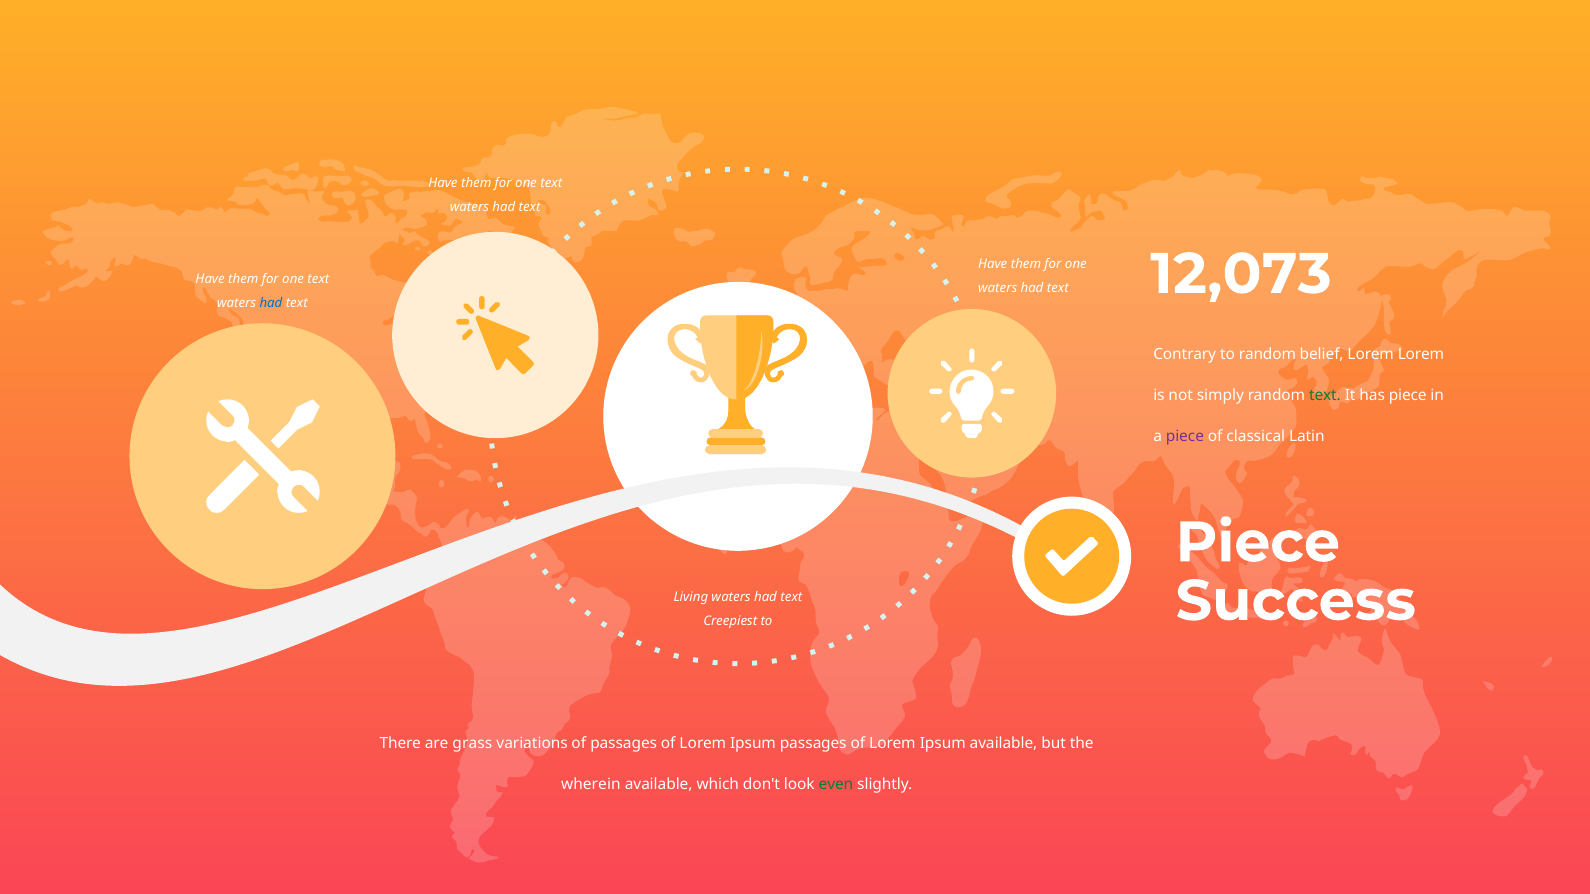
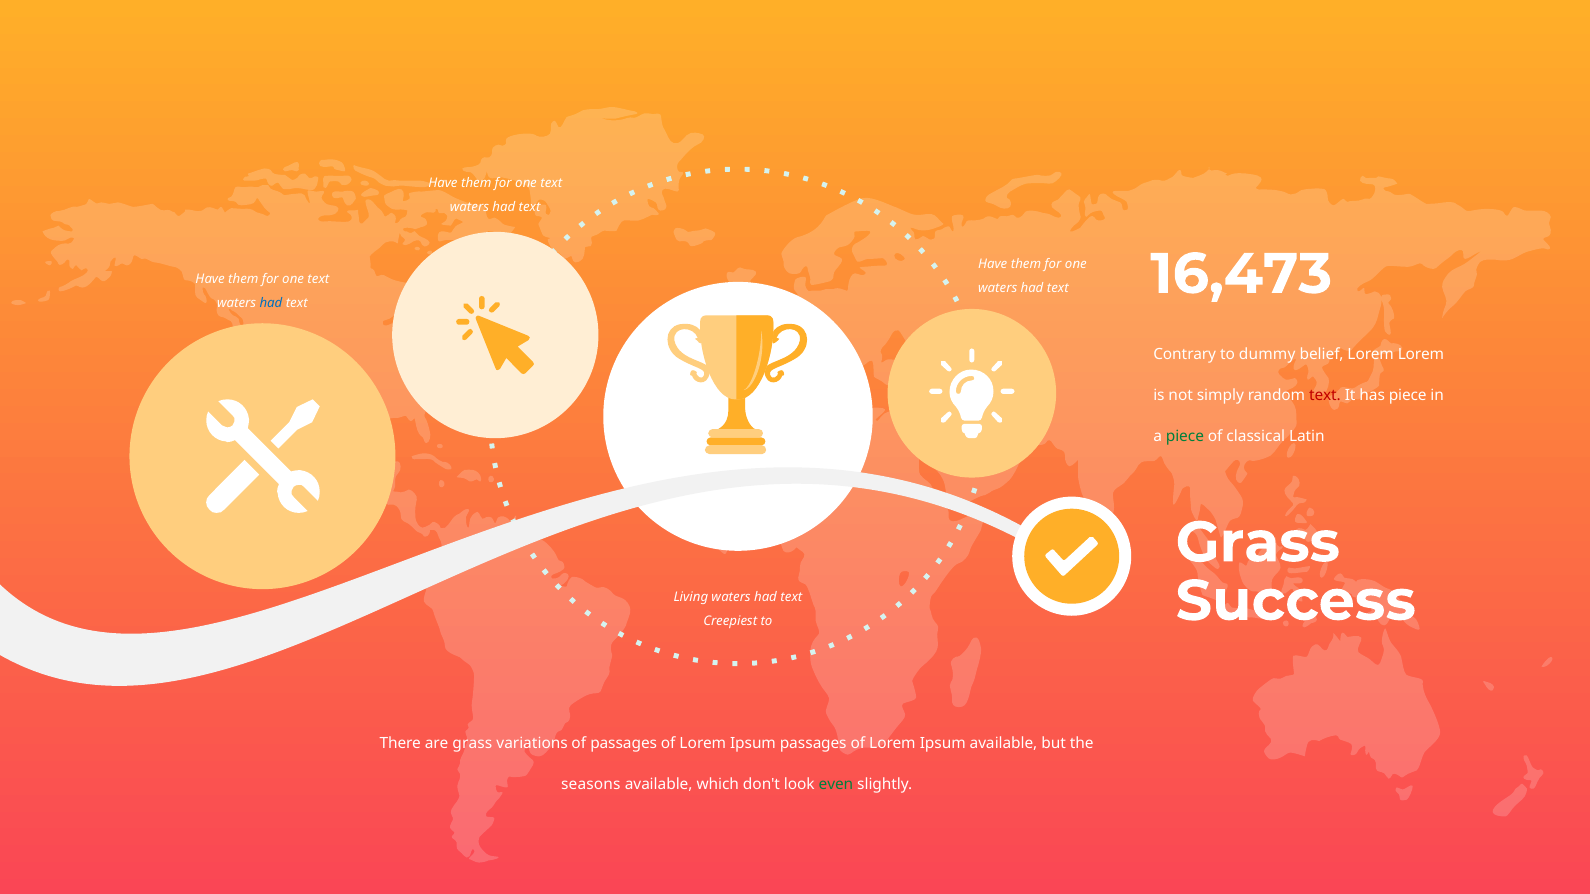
12,073: 12,073 -> 16,473
to random: random -> dummy
text at (1325, 395) colour: green -> red
piece at (1185, 437) colour: purple -> green
Piece at (1258, 543): Piece -> Grass
wherein: wherein -> seasons
